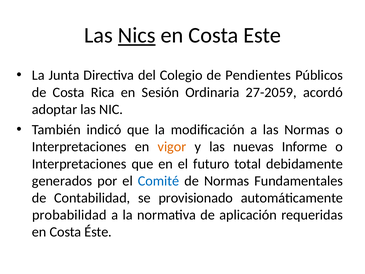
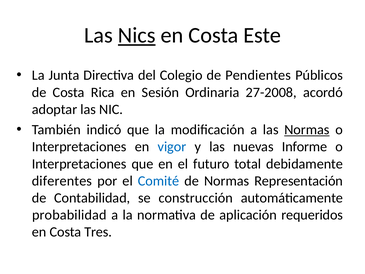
27-2059: 27-2059 -> 27-2008
Normas at (307, 130) underline: none -> present
vigor colour: orange -> blue
generados: generados -> diferentes
Fundamentales: Fundamentales -> Representación
provisionado: provisionado -> construcción
requeridas: requeridas -> requeridos
Éste: Éste -> Tres
